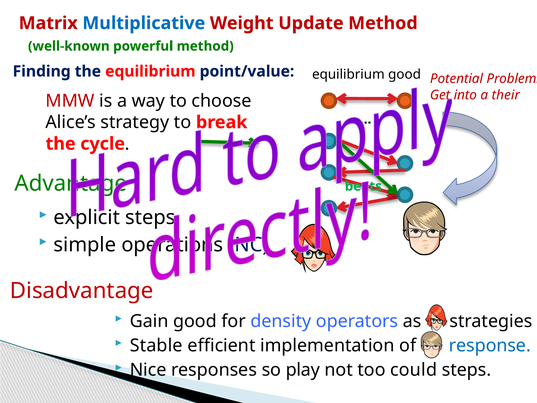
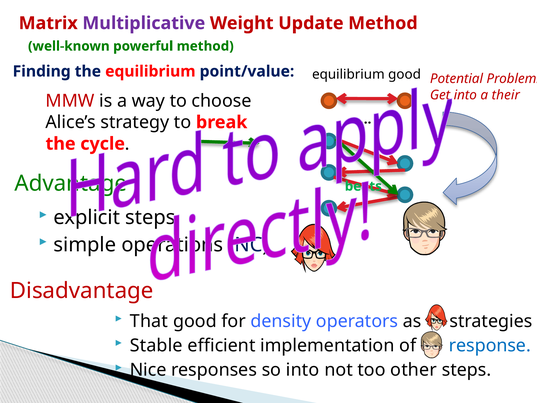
Multiplicative colour: blue -> purple
Gain: Gain -> That
so play: play -> into
could: could -> other
